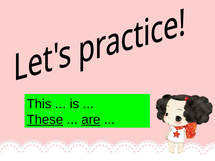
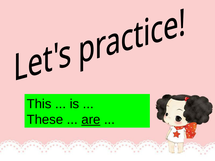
These underline: present -> none
